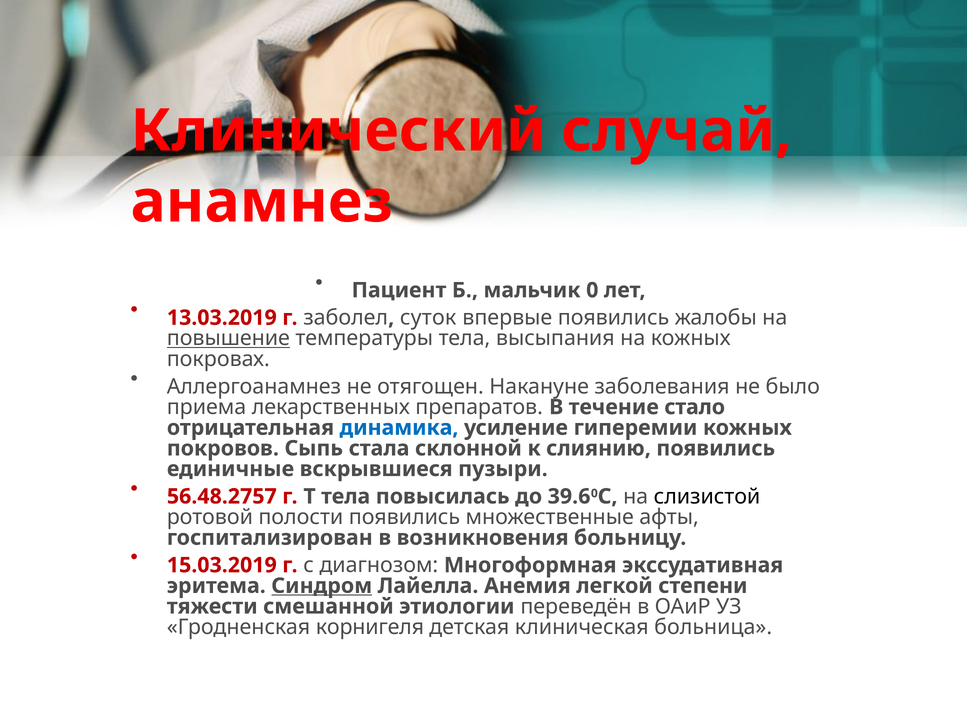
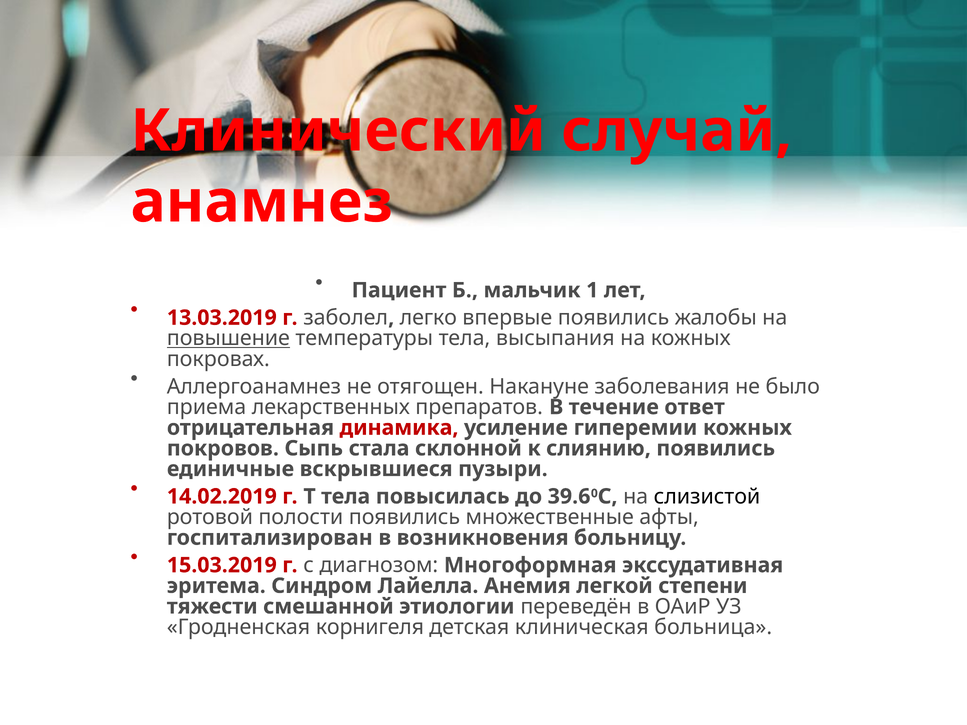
0: 0 -> 1
суток: суток -> легко
стало: стало -> ответ
динамика colour: blue -> red
56.48.2757: 56.48.2757 -> 14.02.2019
Синдром underline: present -> none
